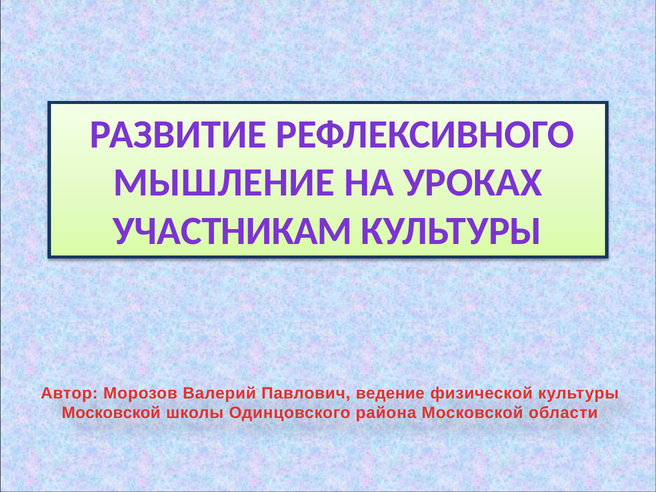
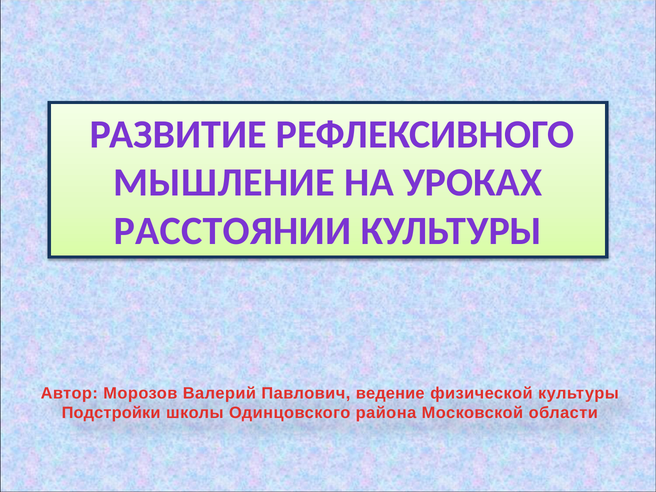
УЧАСТНИКАМ: УЧАСТНИКАМ -> РАССТОЯНИИ
Московской at (111, 413): Московской -> Подстройки
